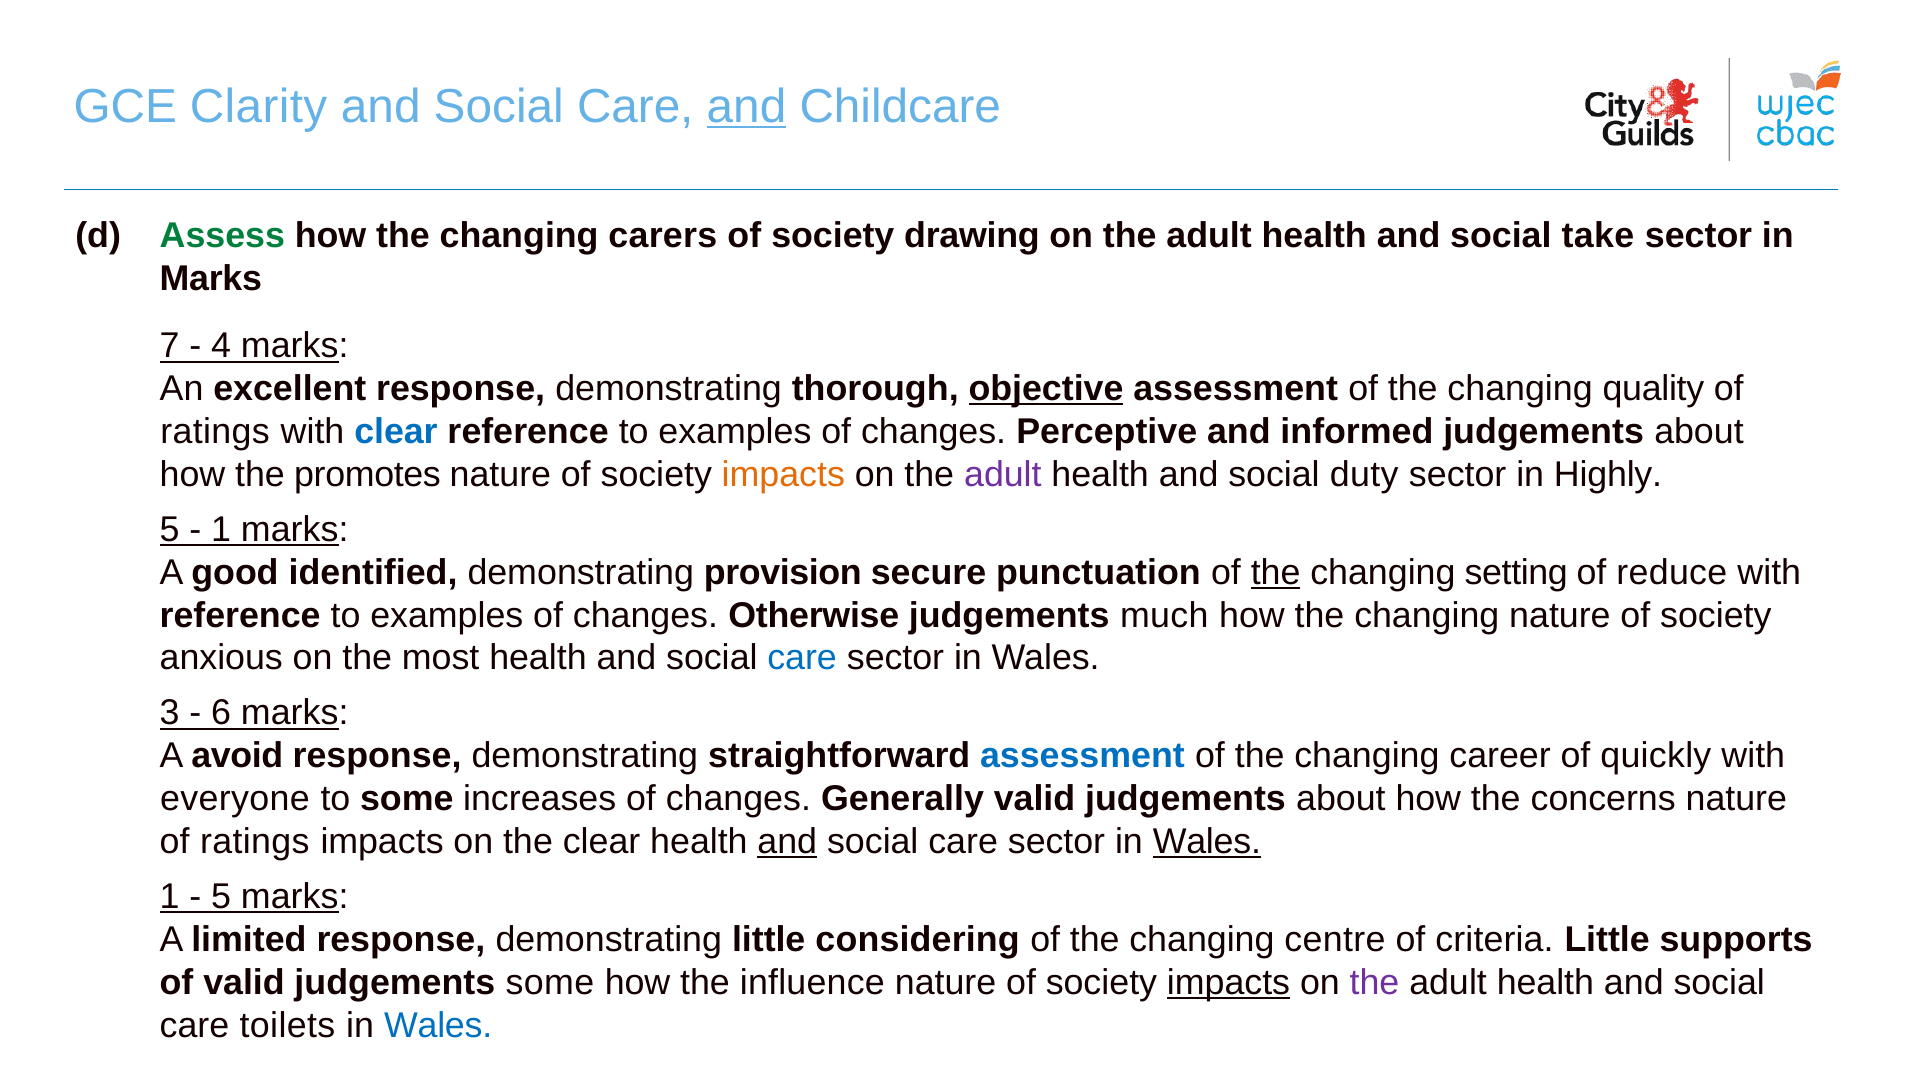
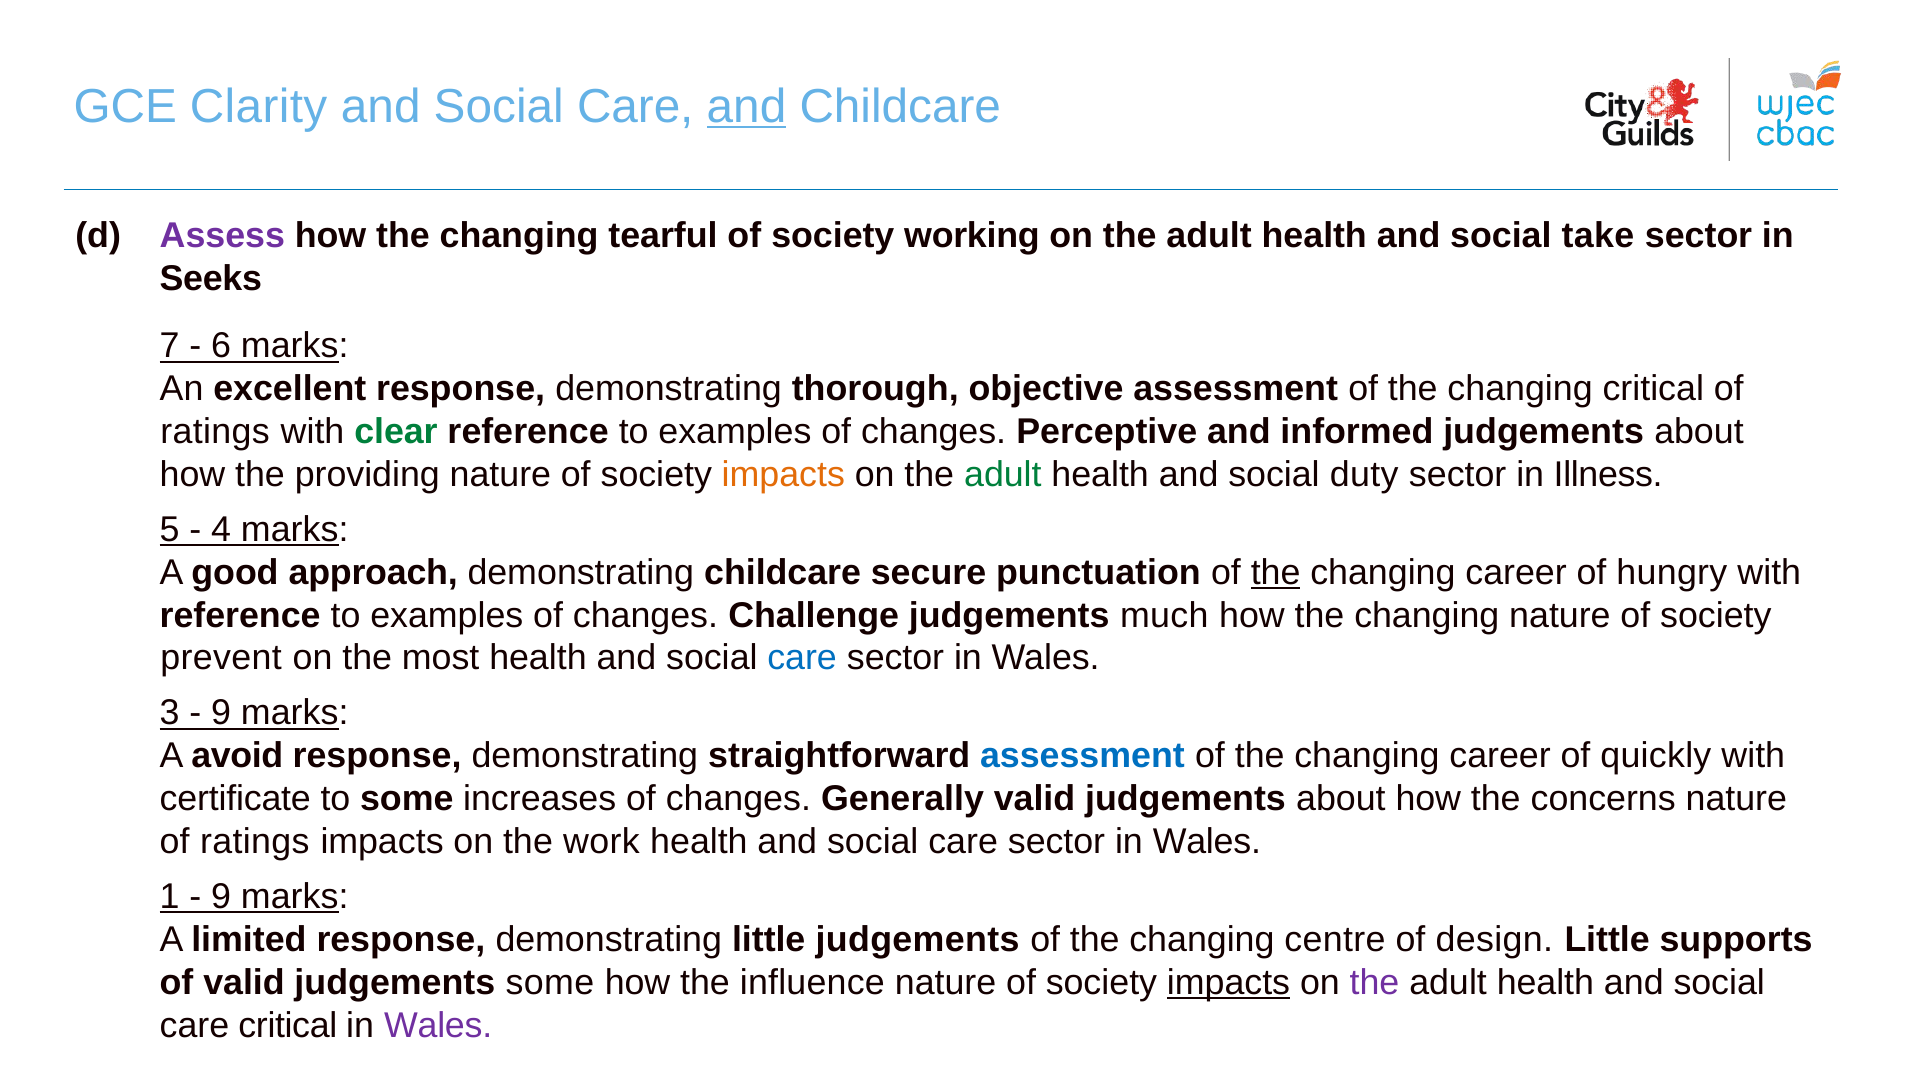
Assess colour: green -> purple
carers: carers -> tearful
drawing: drawing -> working
Marks at (211, 279): Marks -> Seeks
4: 4 -> 6
objective underline: present -> none
changing quality: quality -> critical
clear at (396, 432) colour: blue -> green
promotes: promotes -> providing
adult at (1003, 475) colour: purple -> green
Highly: Highly -> Illness
1 at (221, 530): 1 -> 4
identified: identified -> approach
demonstrating provision: provision -> childcare
setting at (1516, 572): setting -> career
reduce: reduce -> hungry
Otherwise: Otherwise -> Challenge
anxious: anxious -> prevent
6 at (221, 713): 6 -> 9
everyone: everyone -> certificate
the clear: clear -> work
and at (787, 842) underline: present -> none
Wales at (1207, 842) underline: present -> none
5 at (221, 897): 5 -> 9
little considering: considering -> judgements
criteria: criteria -> design
care toilets: toilets -> critical
Wales at (438, 1026) colour: blue -> purple
